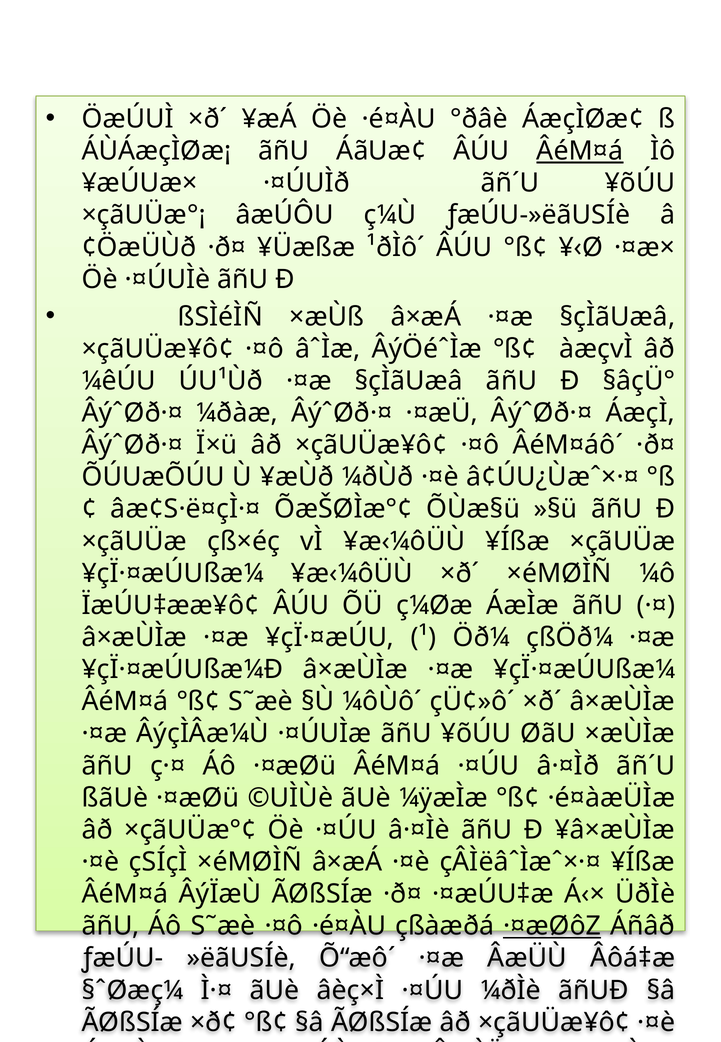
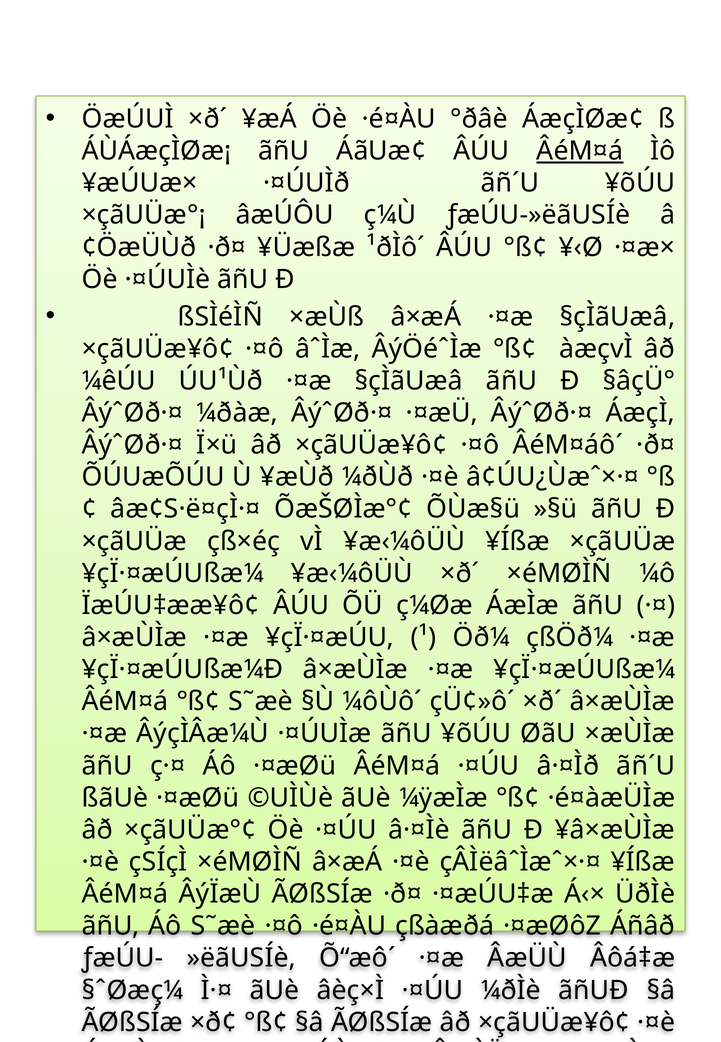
·¤æØôZ underline: present -> none
